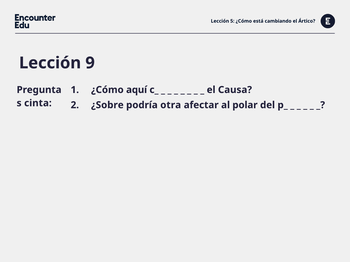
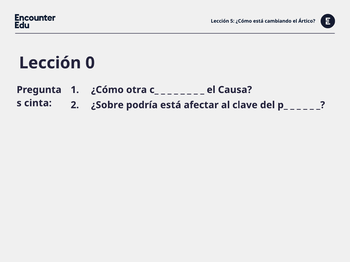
9: 9 -> 0
aquí: aquí -> otra
podría otra: otra -> está
polar: polar -> clave
